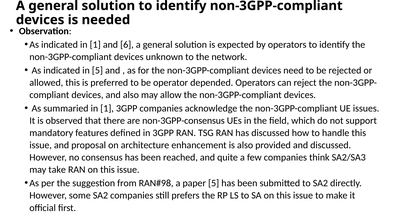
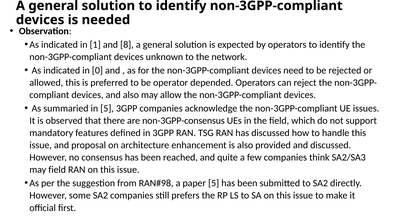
6: 6 -> 8
in 5: 5 -> 0
summaried in 1: 1 -> 5
may take: take -> field
